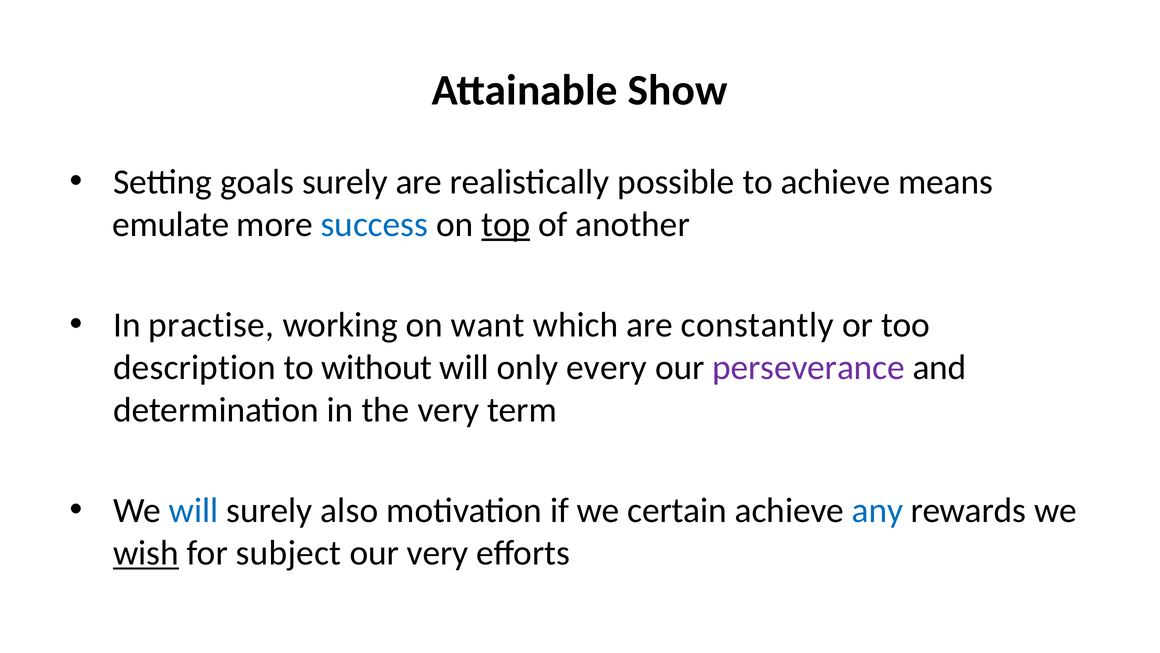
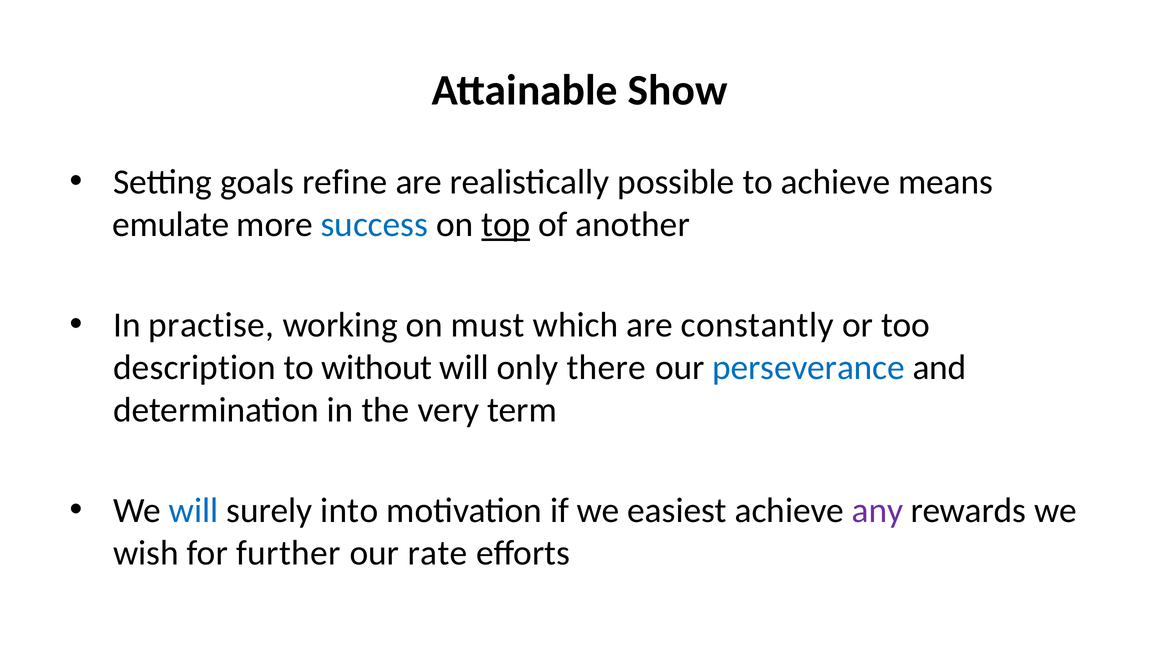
goals surely: surely -> refine
want: want -> must
every: every -> there
perseverance colour: purple -> blue
also: also -> into
certain: certain -> easiest
any colour: blue -> purple
wish underline: present -> none
subject: subject -> further
our very: very -> rate
